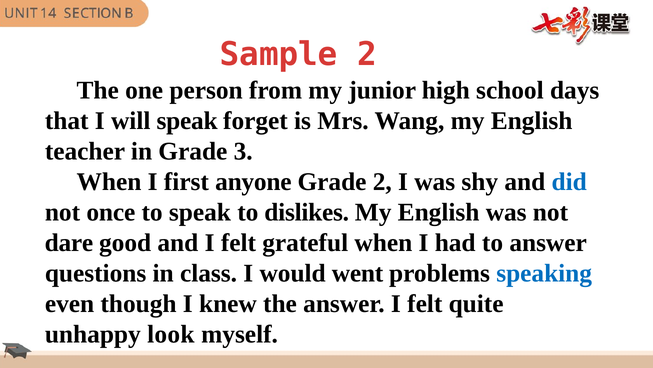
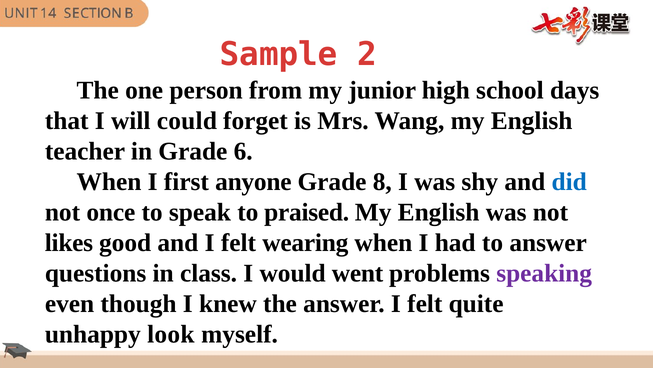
will speak: speak -> could
3: 3 -> 6
Grade 2: 2 -> 8
dislikes: dislikes -> praised
dare: dare -> likes
grateful: grateful -> wearing
speaking colour: blue -> purple
